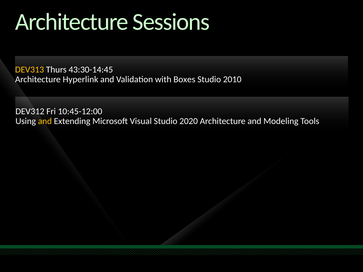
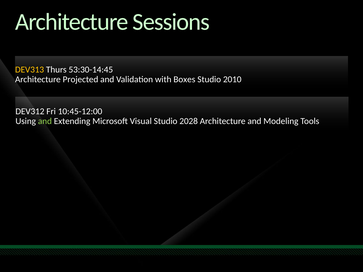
43:30-14:45: 43:30-14:45 -> 53:30-14:45
Hyperlink: Hyperlink -> Projected
and at (45, 121) colour: yellow -> light green
2020: 2020 -> 2028
